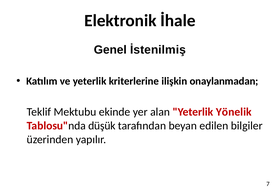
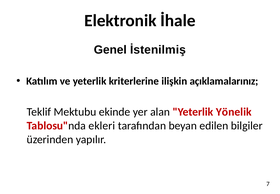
onaylanmadan: onaylanmadan -> açıklamalarınız
düşük: düşük -> ekleri
